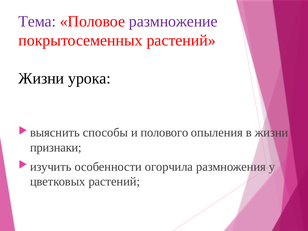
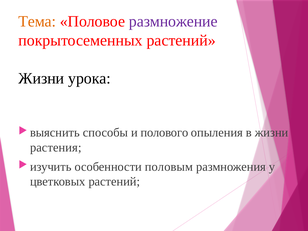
Тема colour: purple -> orange
признаки: признаки -> растения
огорчила: огорчила -> половым
